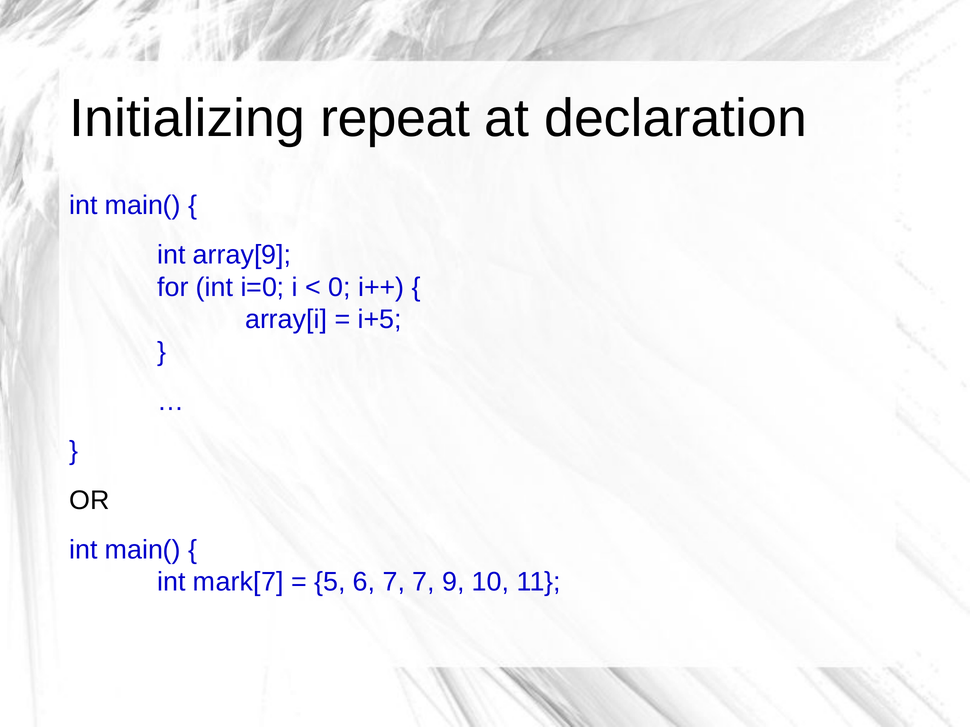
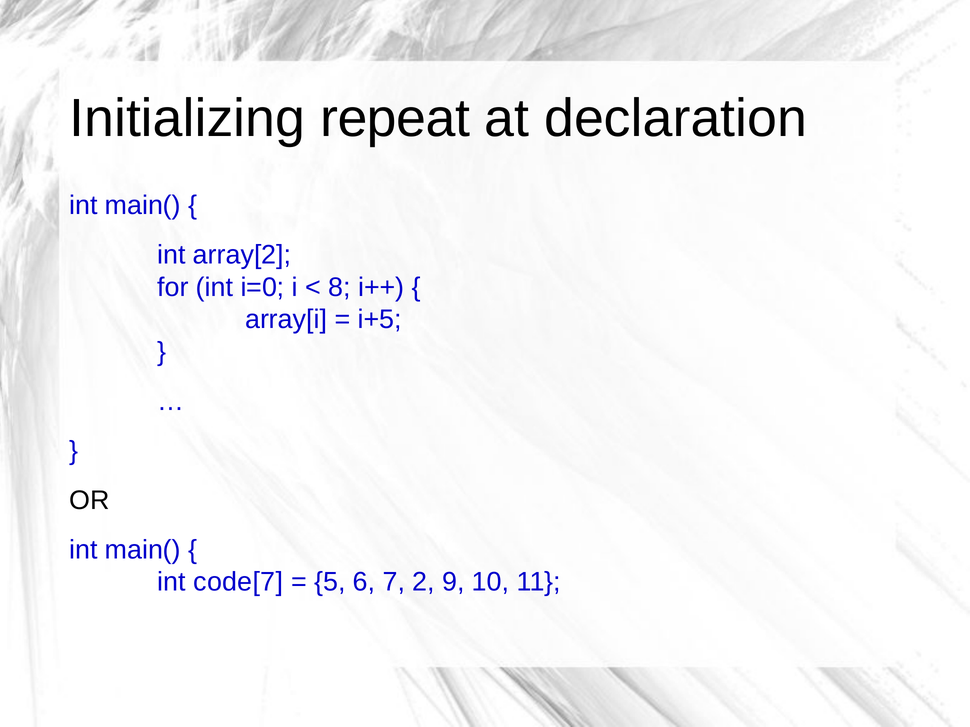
array[9: array[9 -> array[2
0: 0 -> 8
mark[7: mark[7 -> code[7
7 7: 7 -> 2
